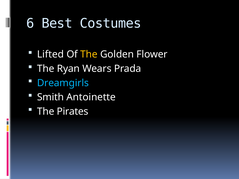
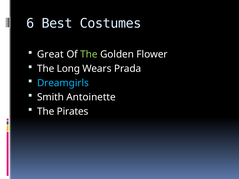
Lifted: Lifted -> Great
The at (89, 54) colour: yellow -> light green
Ryan: Ryan -> Long
